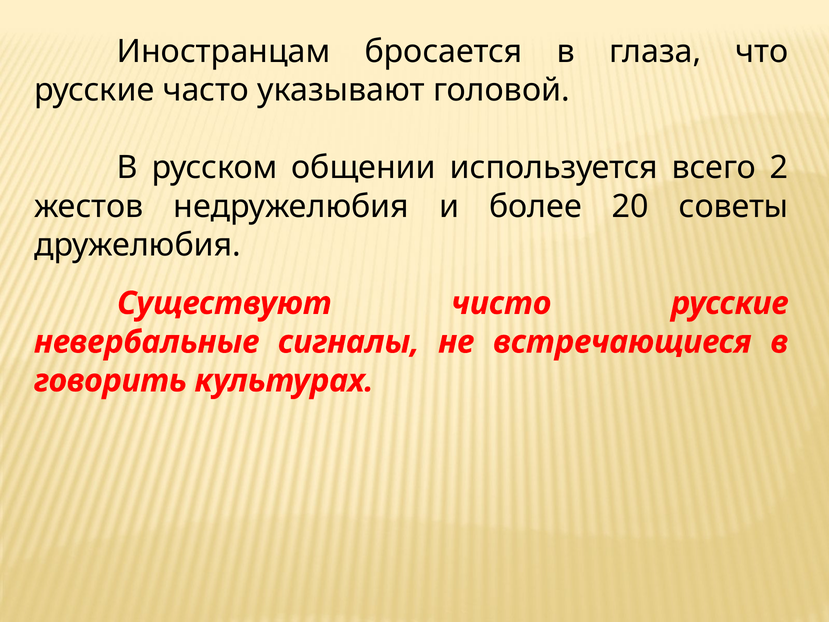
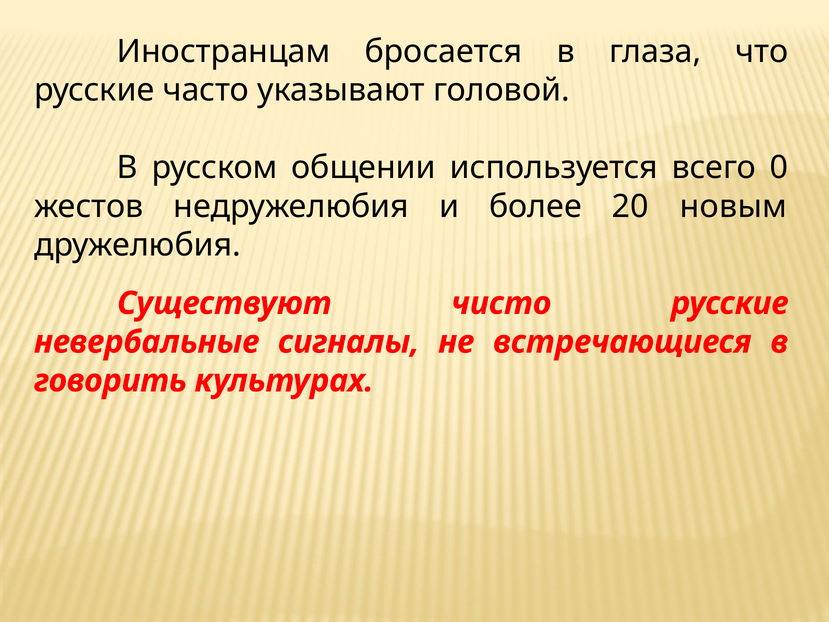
2: 2 -> 0
советы: советы -> новым
